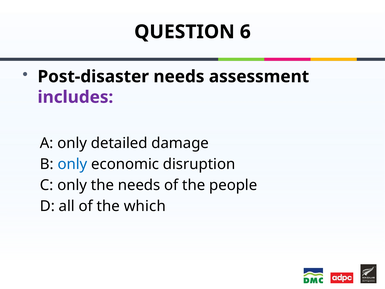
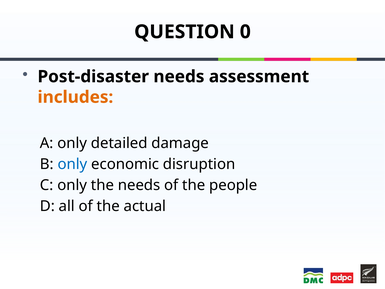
6: 6 -> 0
includes colour: purple -> orange
which: which -> actual
